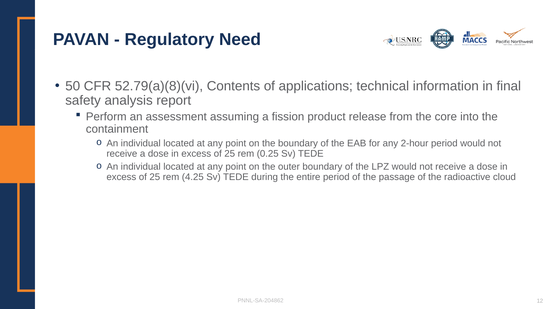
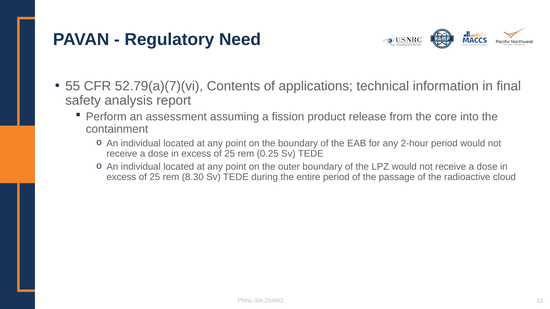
50: 50 -> 55
52.79(a)(8)(vi: 52.79(a)(8)(vi -> 52.79(a)(7)(vi
4.25: 4.25 -> 8.30
